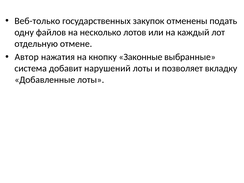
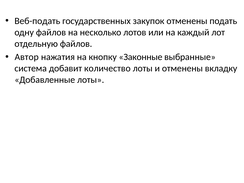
Веб-только: Веб-только -> Веб-подать
отдельную отмене: отмене -> файлов
нарушений: нарушений -> количество
и позволяет: позволяет -> отменены
